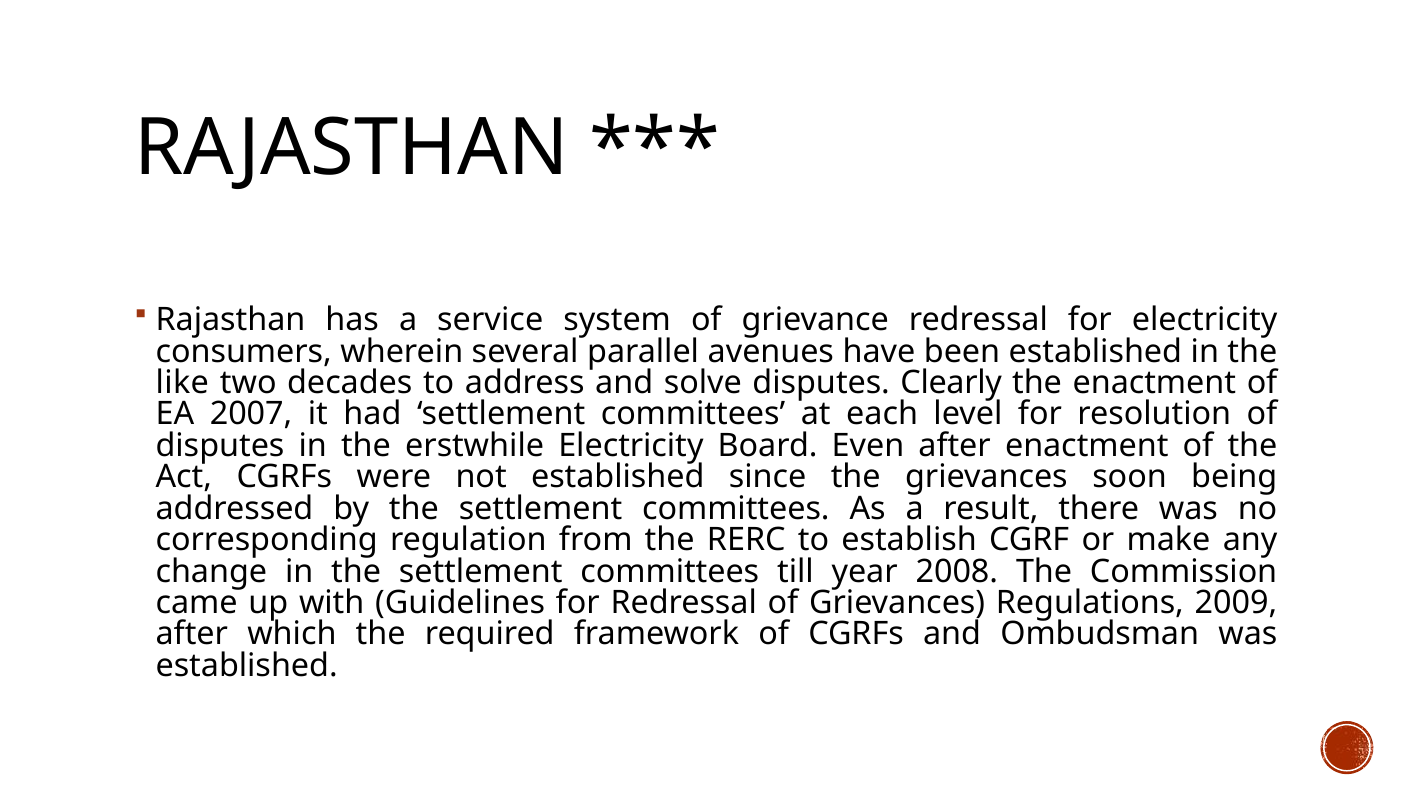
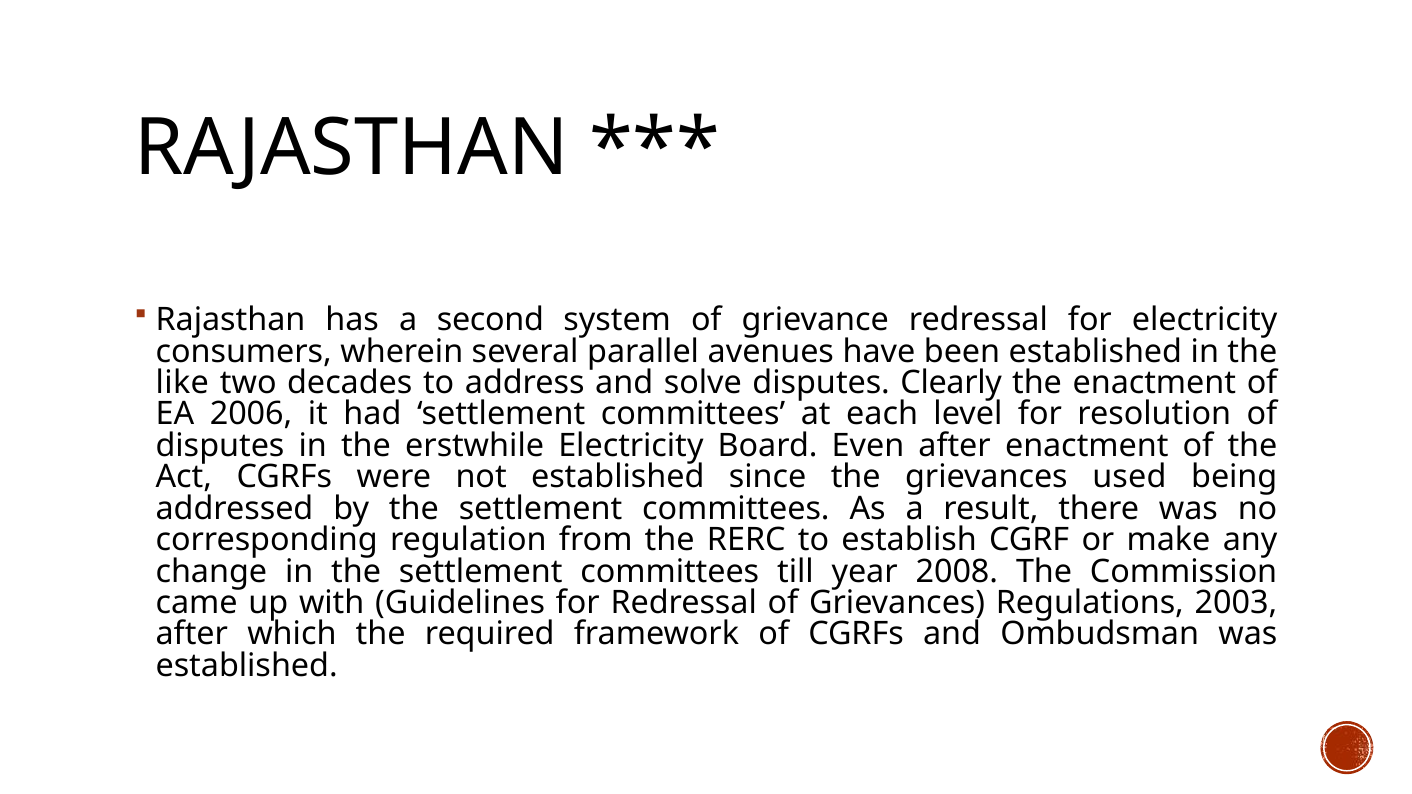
service: service -> second
2007: 2007 -> 2006
soon: soon -> used
2009: 2009 -> 2003
